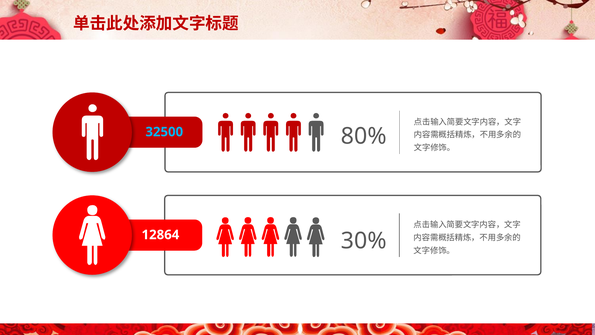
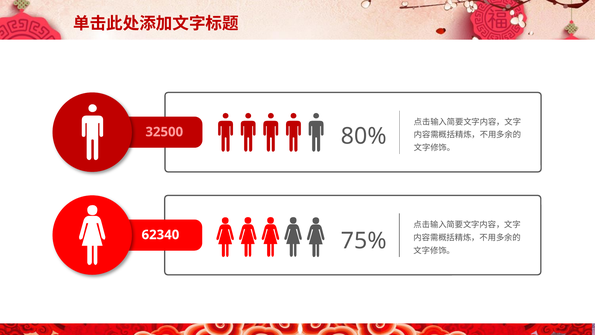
32500 colour: light blue -> pink
12864: 12864 -> 62340
30%: 30% -> 75%
